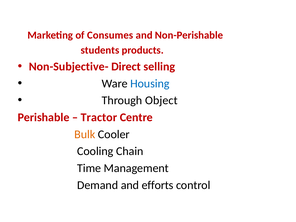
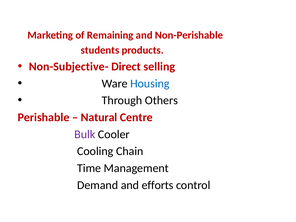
Consumes: Consumes -> Remaining
Object: Object -> Others
Tractor: Tractor -> Natural
Bulk colour: orange -> purple
